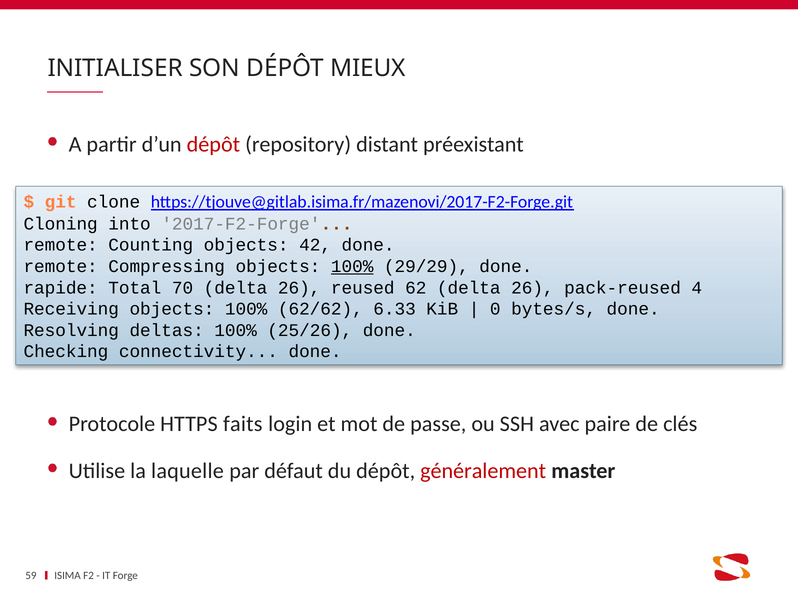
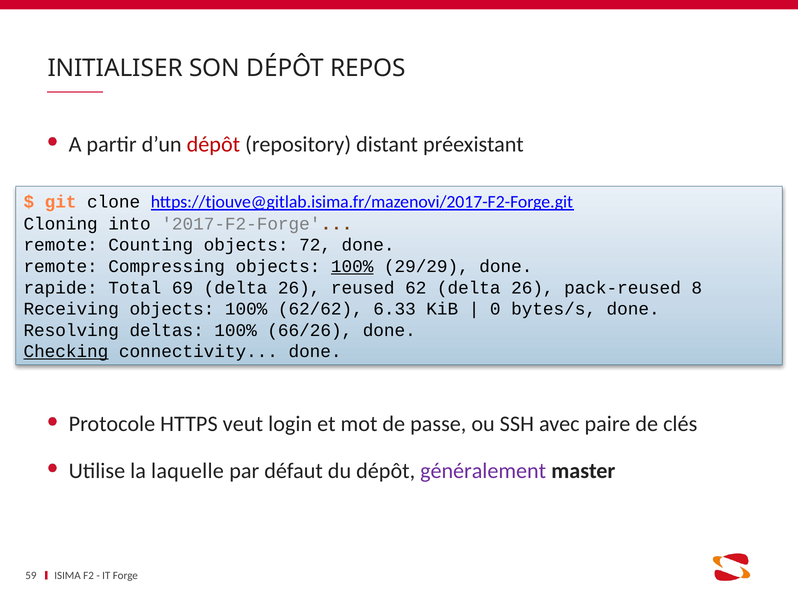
MIEUX: MIEUX -> REPOS
42: 42 -> 72
70: 70 -> 69
4: 4 -> 8
25/26: 25/26 -> 66/26
Checking underline: none -> present
faits: faits -> veut
généralement colour: red -> purple
